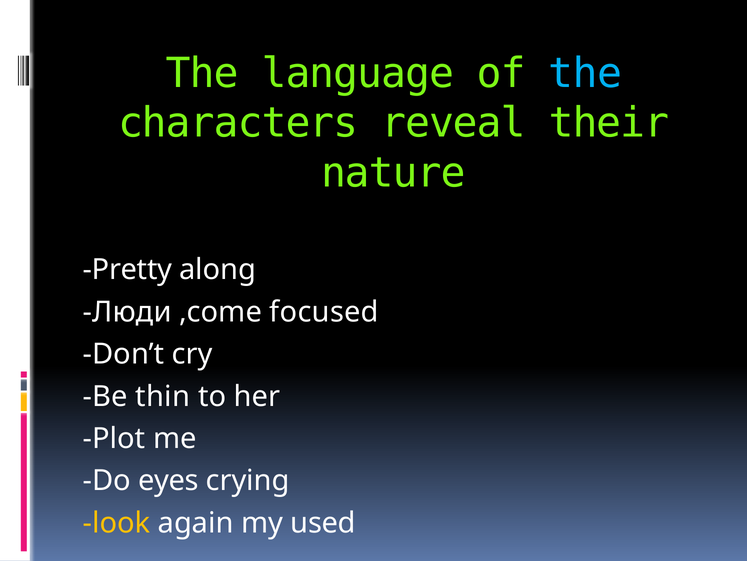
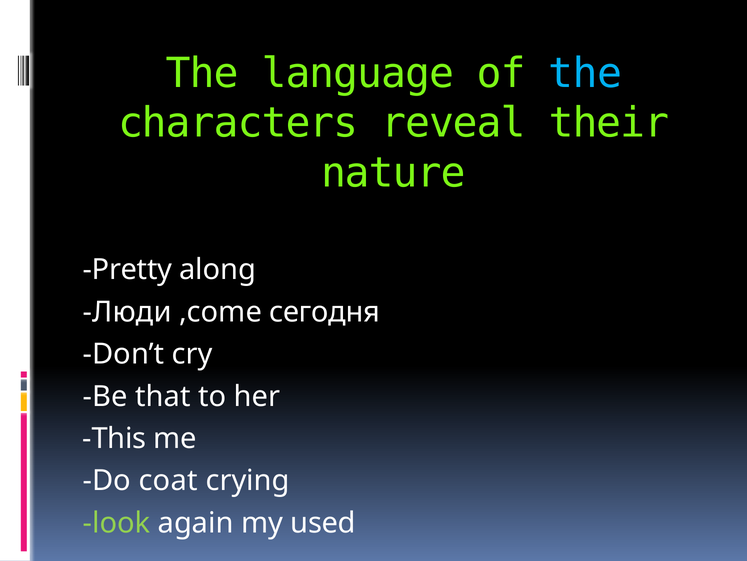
focused: focused -> сегодня
thin: thin -> that
Plot: Plot -> This
eyes: eyes -> coat
look colour: yellow -> light green
